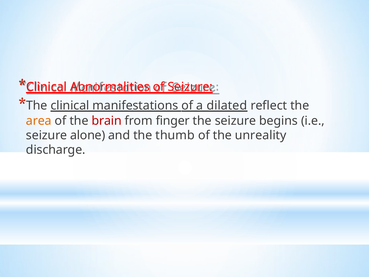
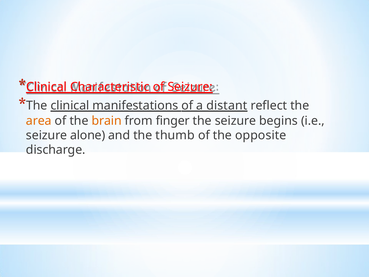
Abnormalities: Abnormalities -> Characteristic
dilated: dilated -> distant
brain colour: red -> orange
unreality: unreality -> opposite
